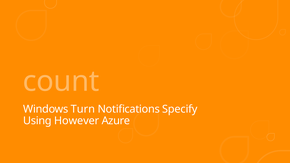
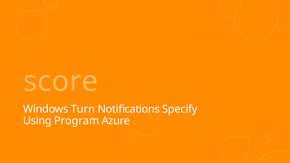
count: count -> score
However: However -> Program
